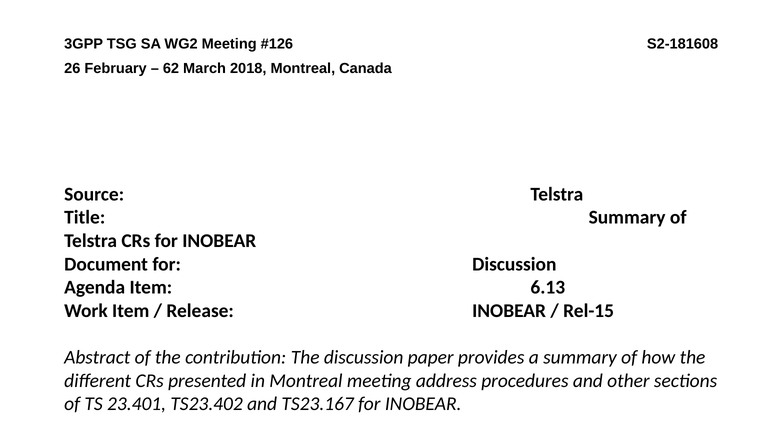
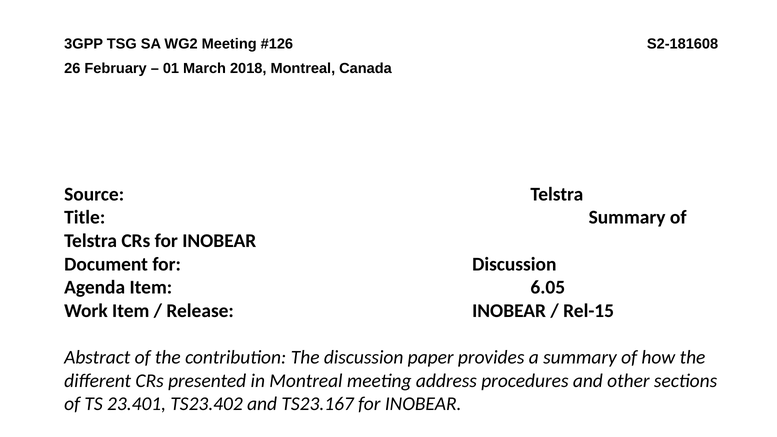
62: 62 -> 01
6.13: 6.13 -> 6.05
